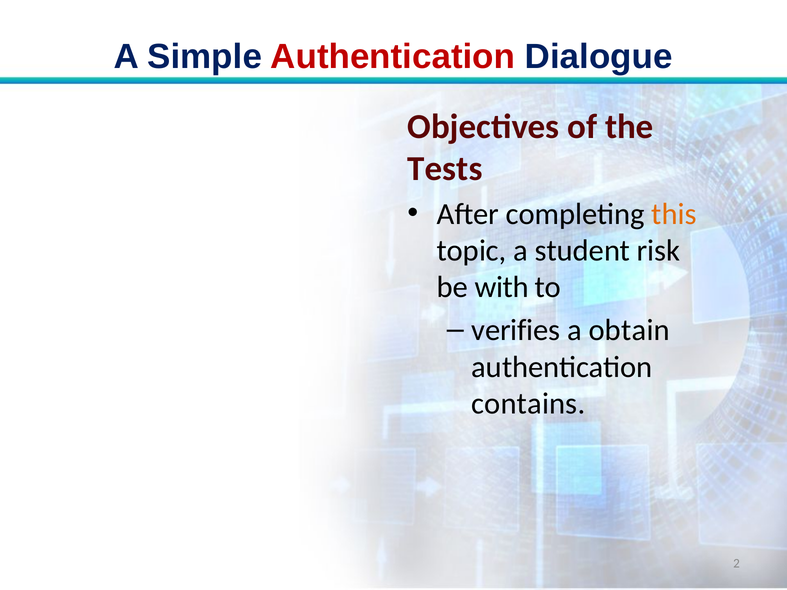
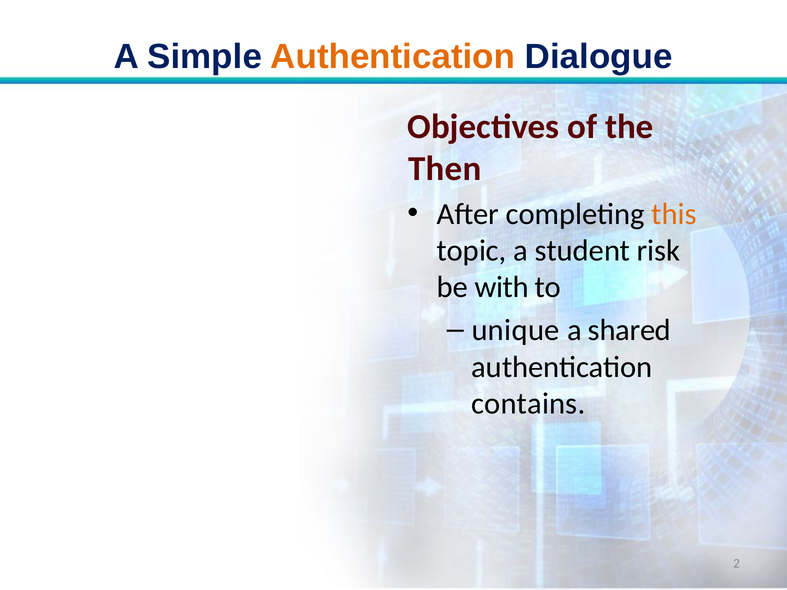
Authentication at (393, 57) colour: red -> orange
Tests: Tests -> Then
verifies: verifies -> unique
obtain: obtain -> shared
